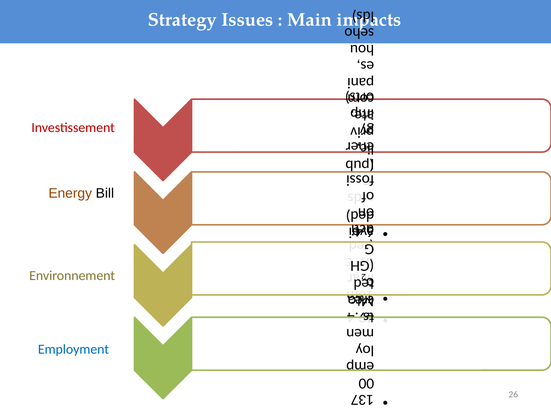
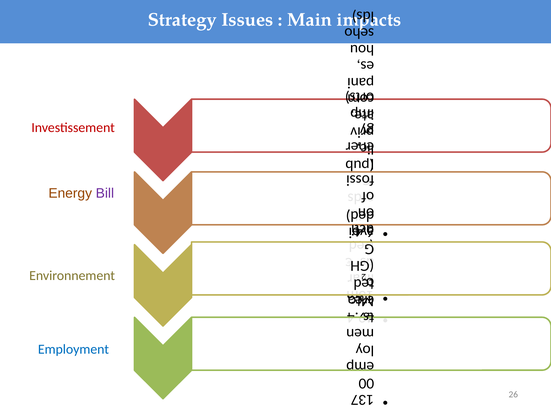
Bill colour: black -> purple
